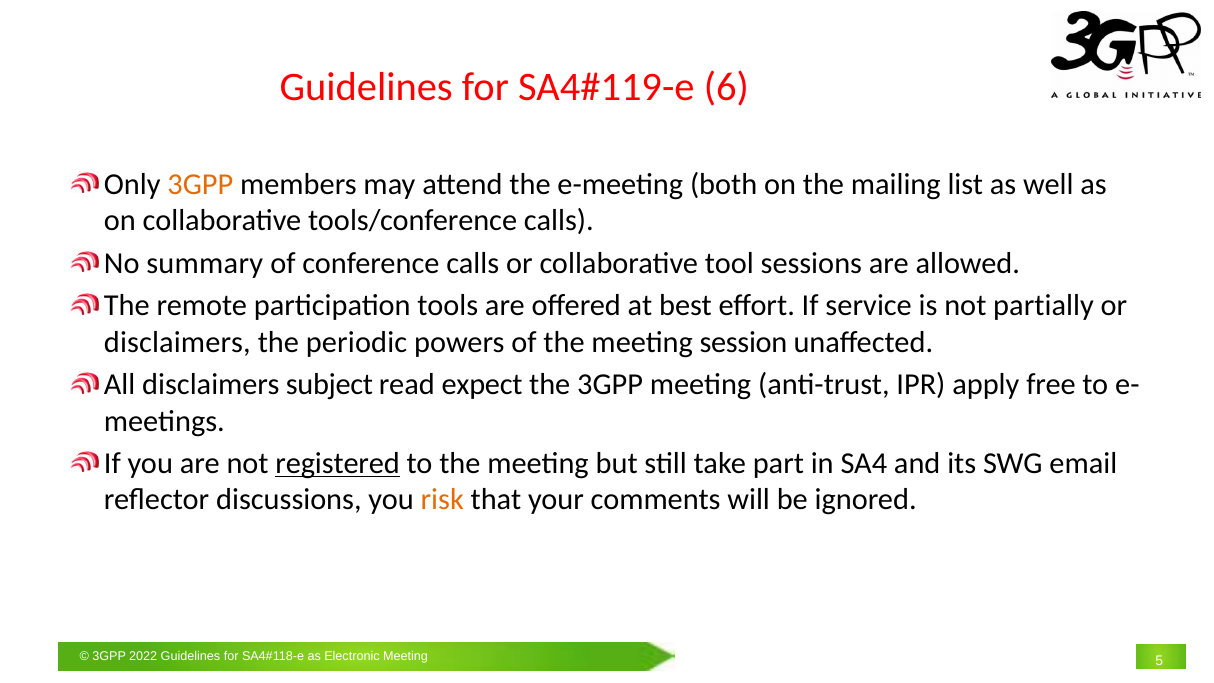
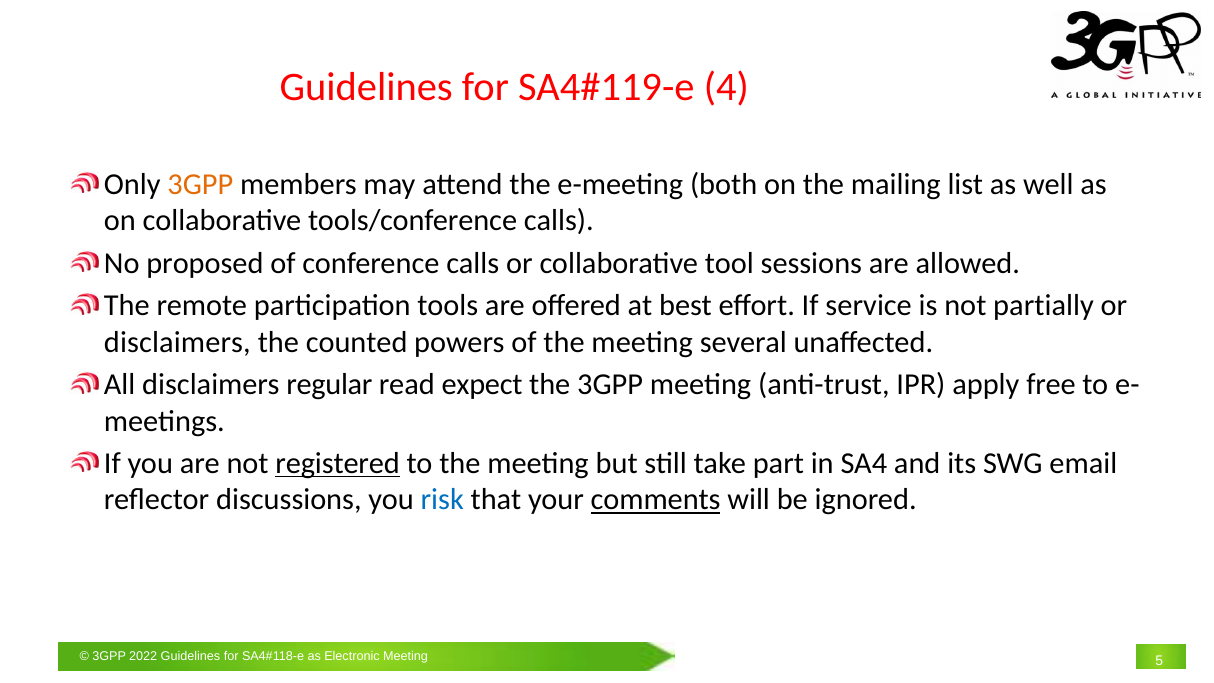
6: 6 -> 4
summary: summary -> proposed
periodic: periodic -> counted
session: session -> several
subject: subject -> regular
risk colour: orange -> blue
comments underline: none -> present
